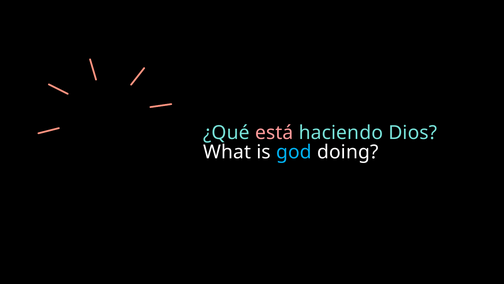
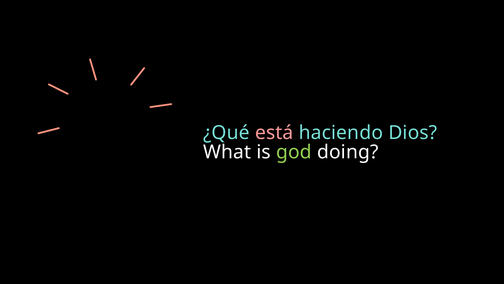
god colour: light blue -> light green
